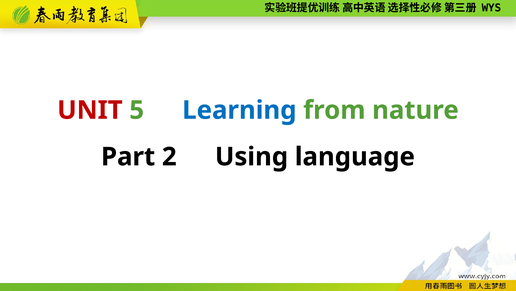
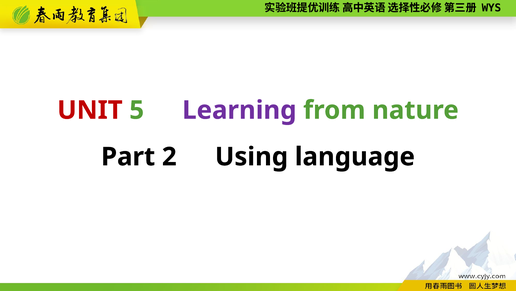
Learning colour: blue -> purple
